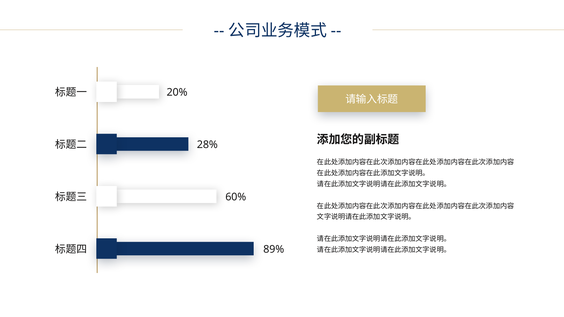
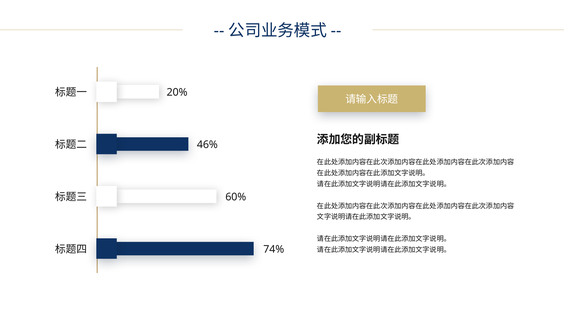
28%: 28% -> 46%
89%: 89% -> 74%
